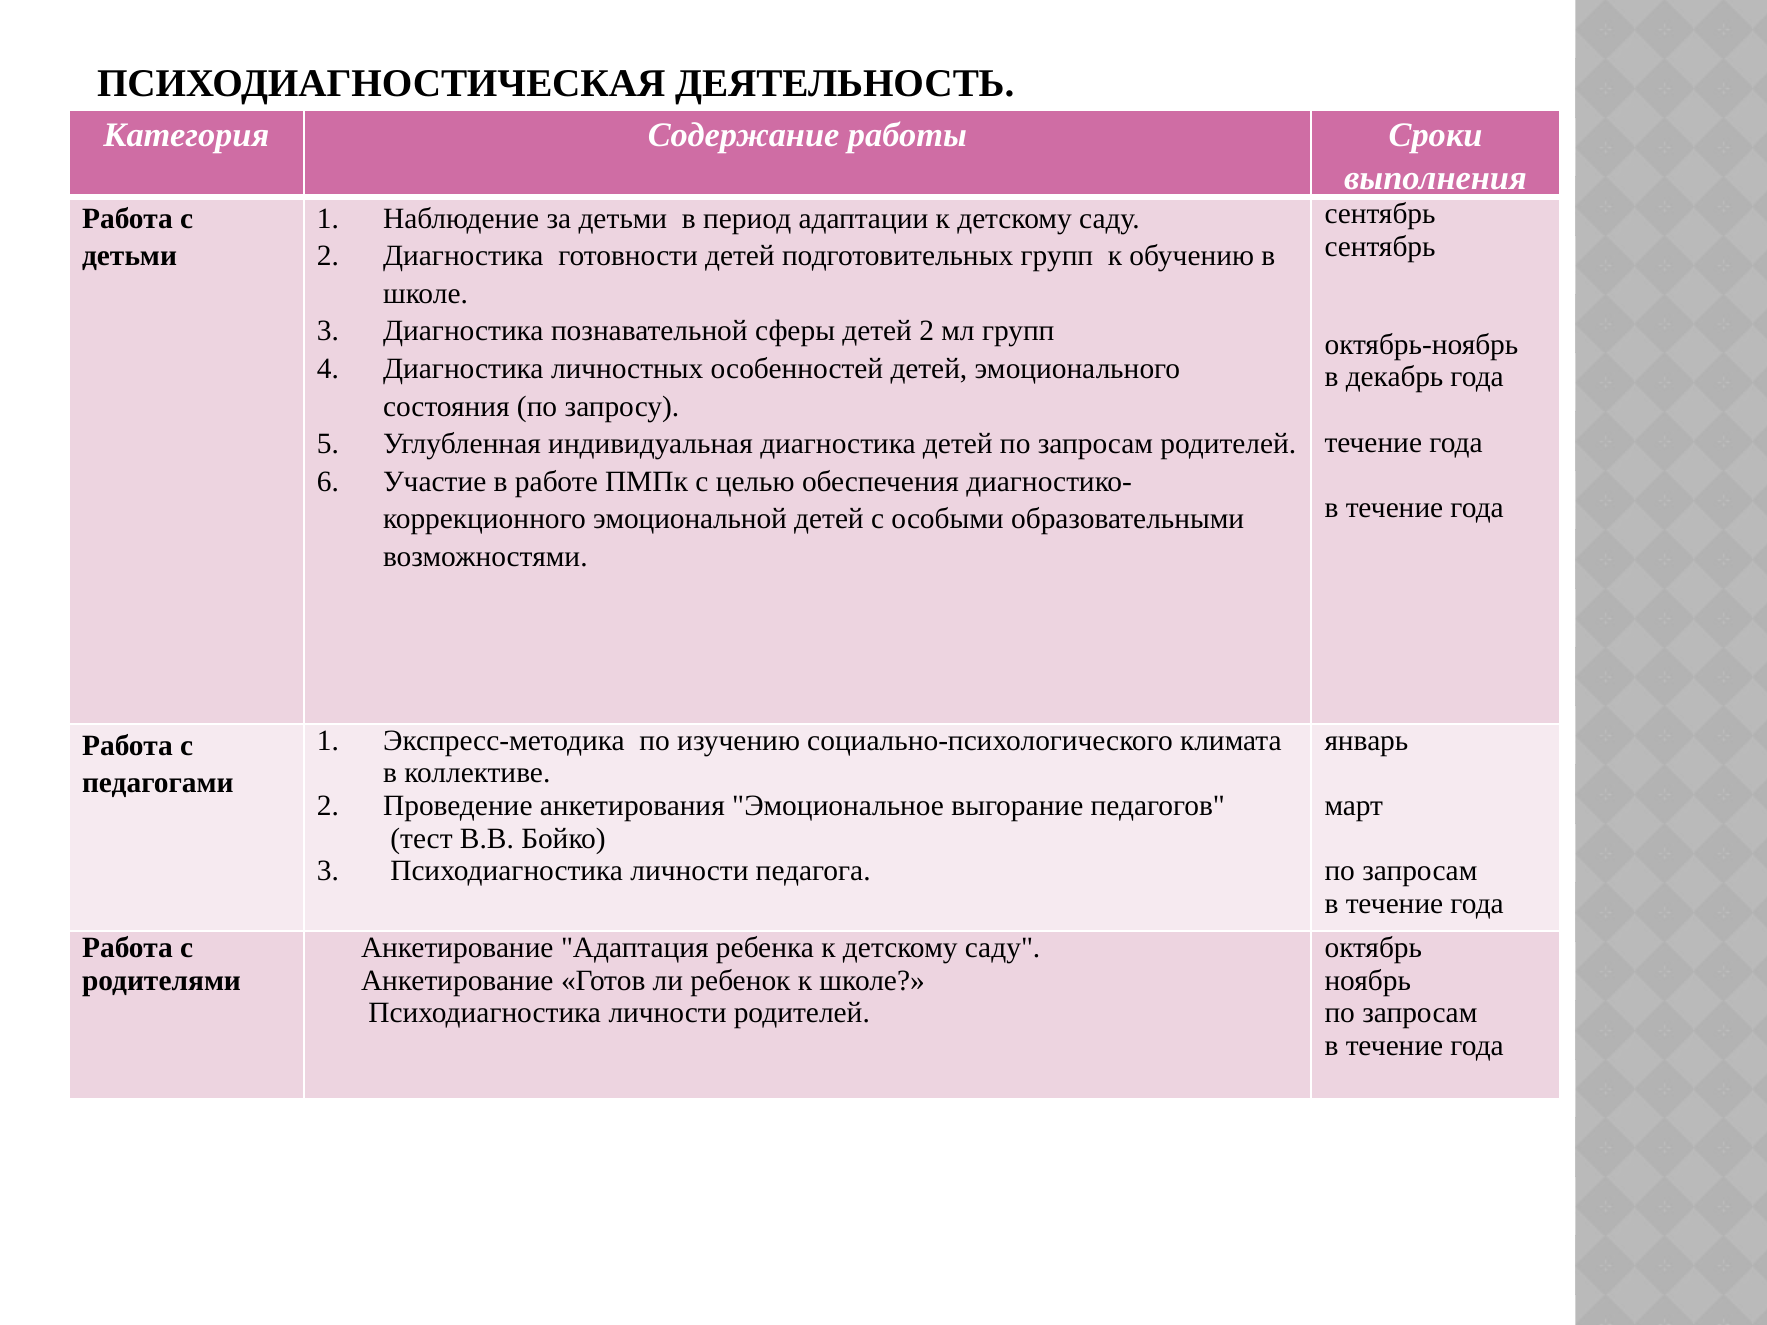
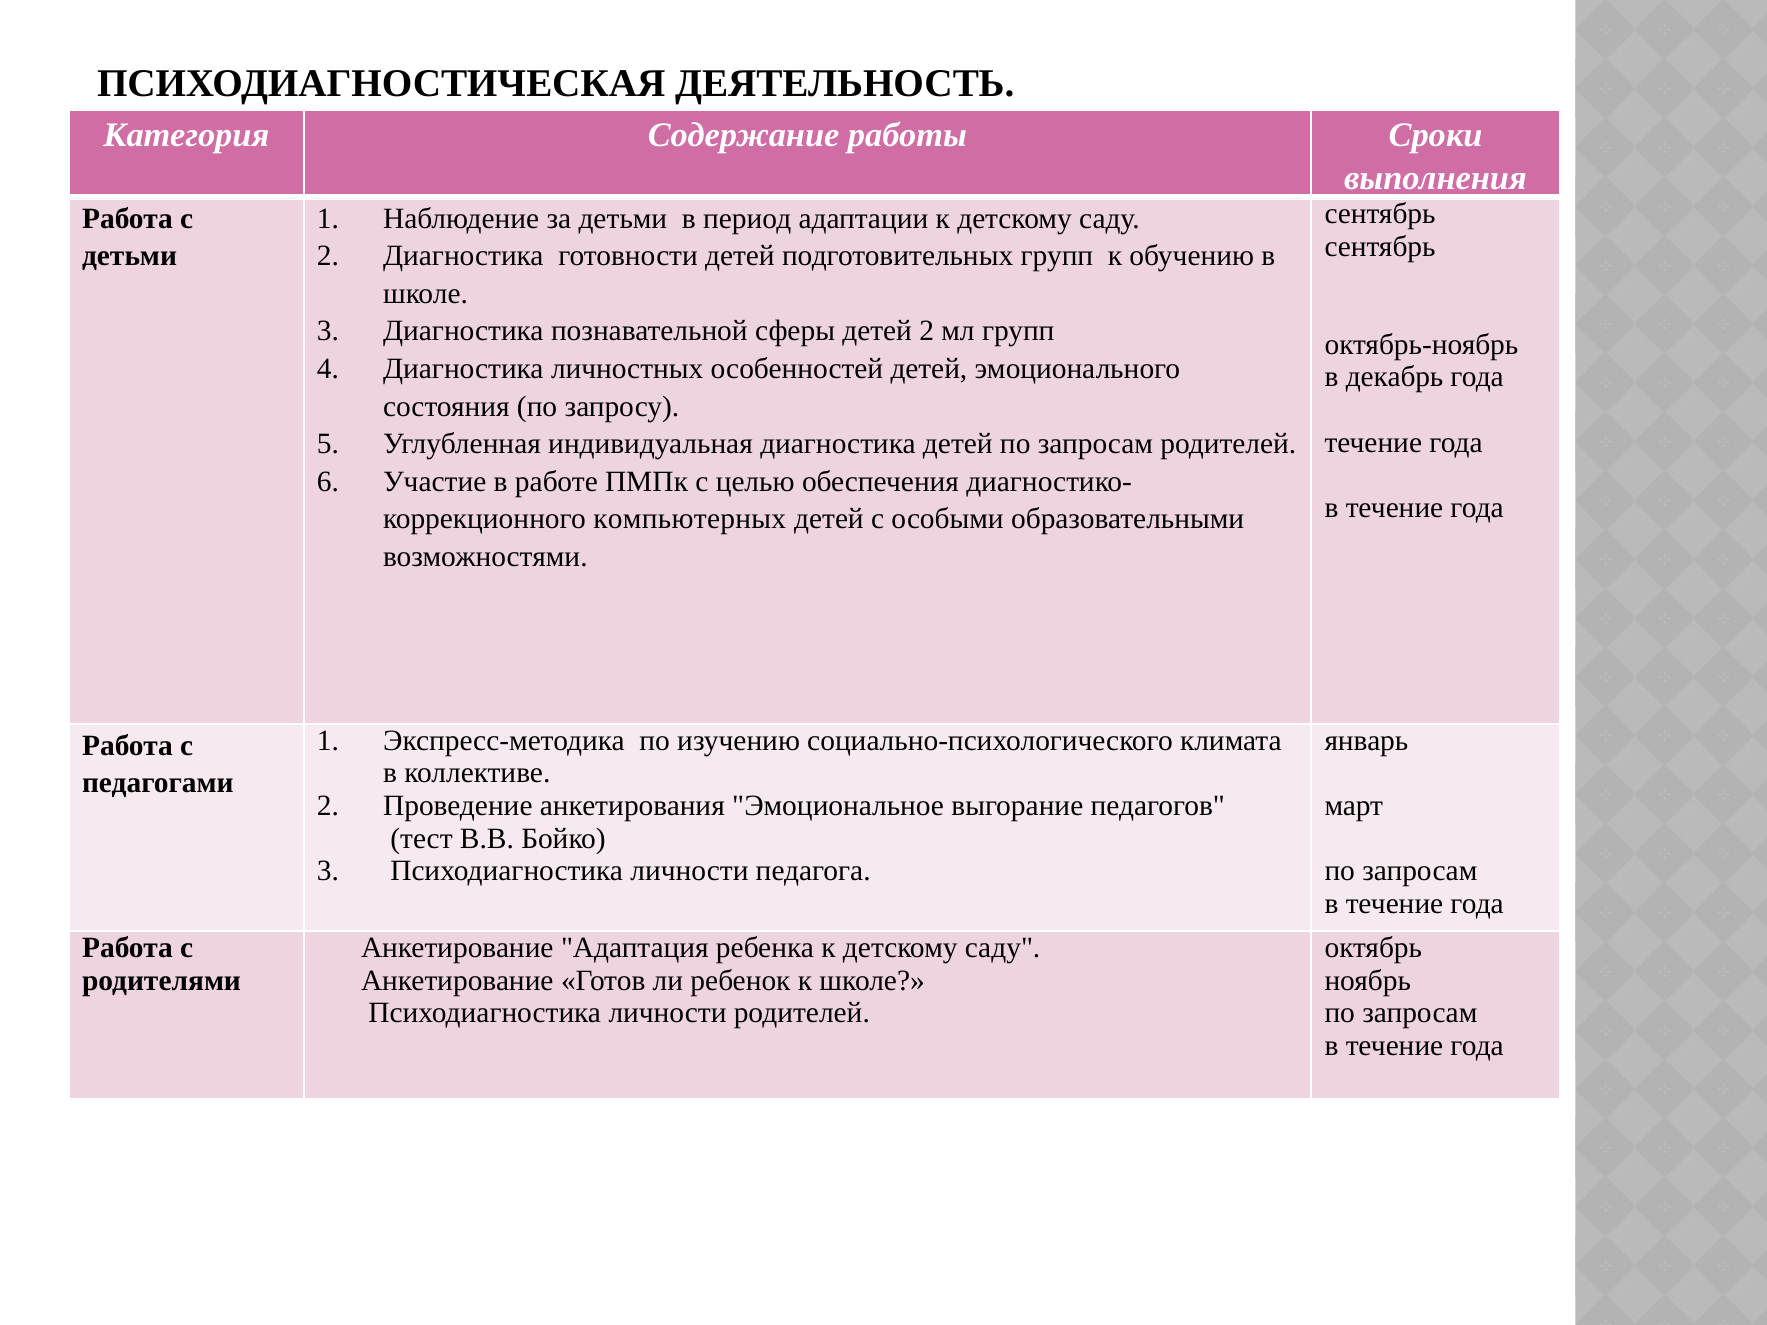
эмоциональной: эмоциональной -> компьютерных
